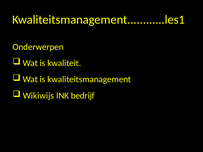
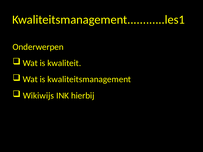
bedrijf: bedrijf -> hierbij
